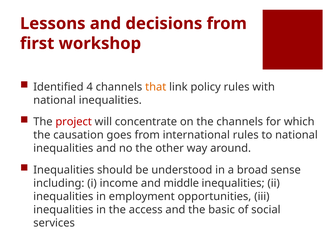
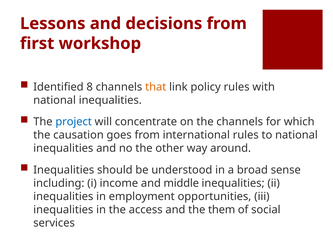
4: 4 -> 8
project colour: red -> blue
basic: basic -> them
